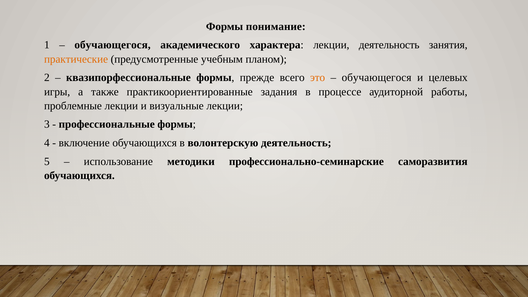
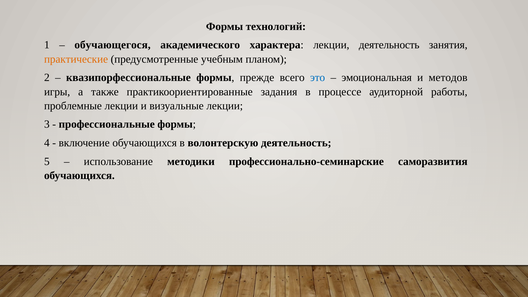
понимание: понимание -> технологий
это colour: orange -> blue
обучающегося at (377, 78): обучающегося -> эмоциональная
целевых: целевых -> методов
